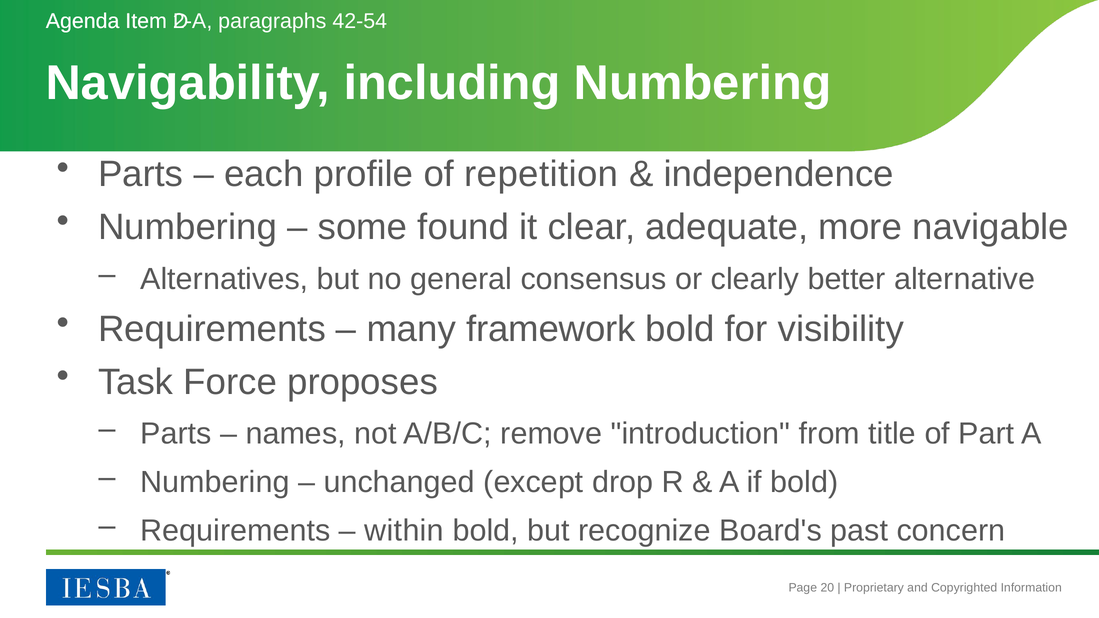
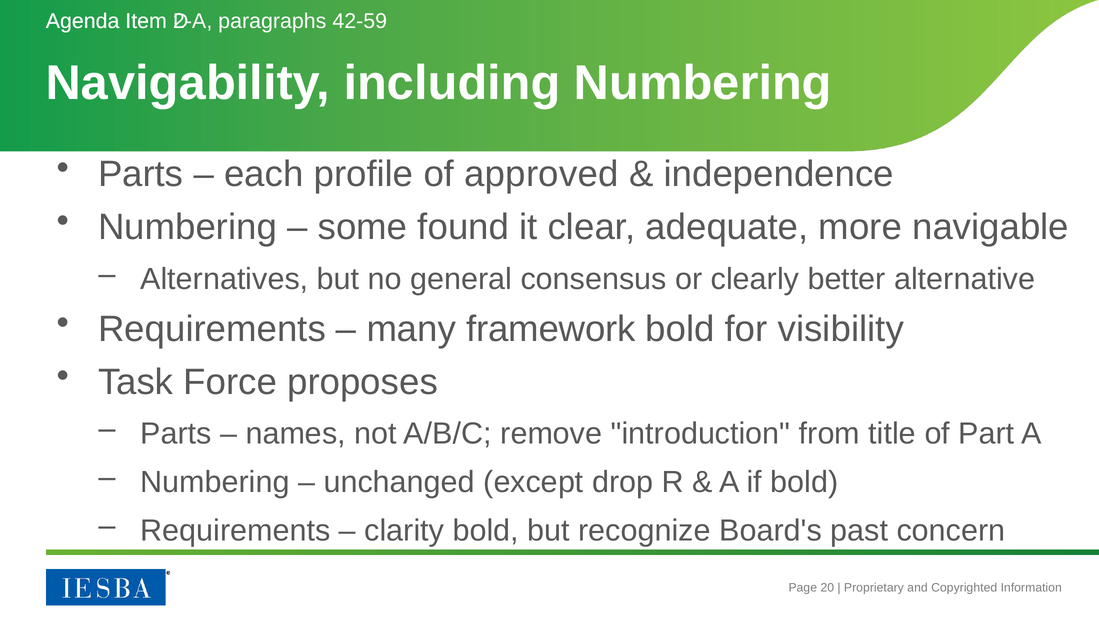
42-54: 42-54 -> 42-59
repetition: repetition -> approved
within: within -> clarity
